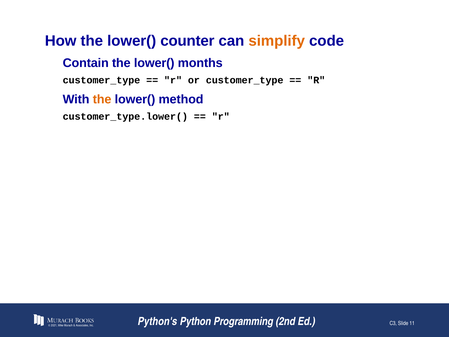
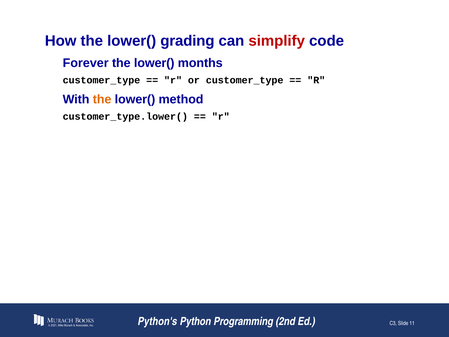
counter: counter -> grading
simplify colour: orange -> red
Contain: Contain -> Forever
